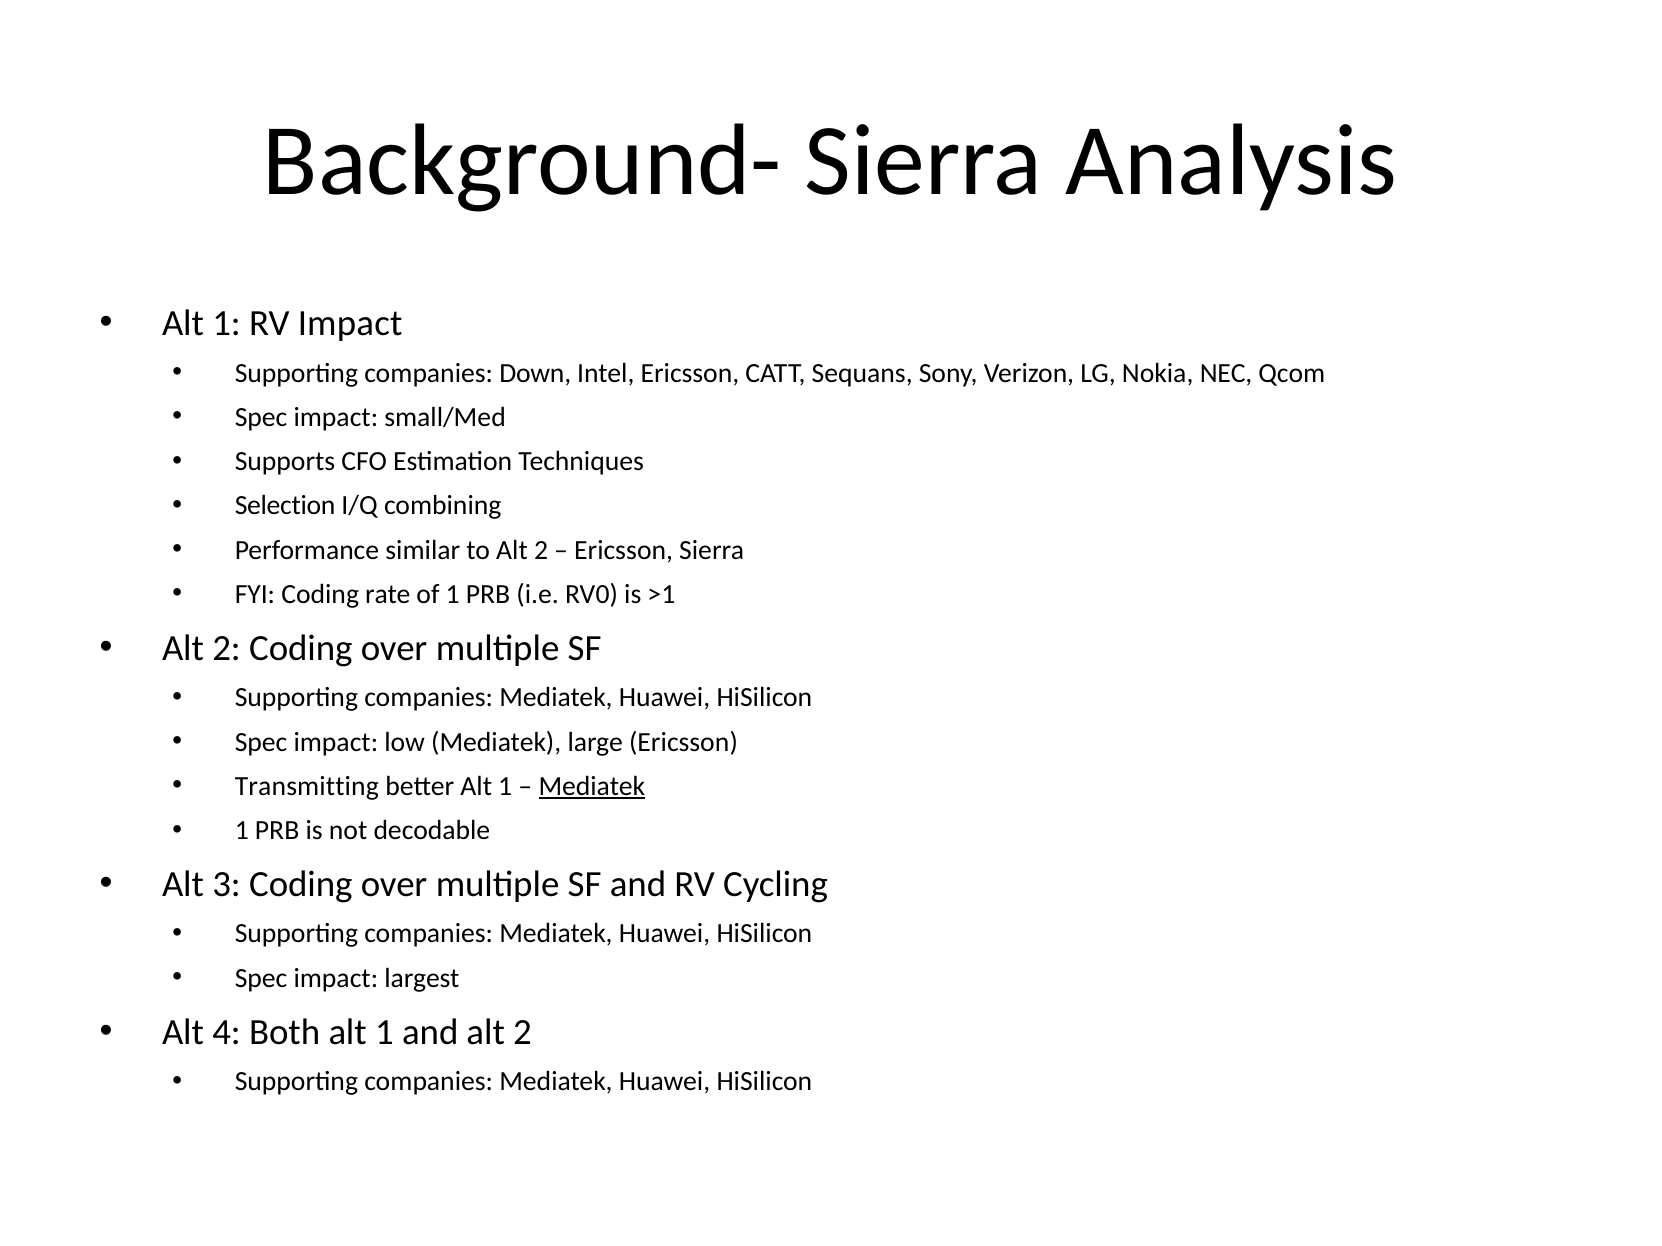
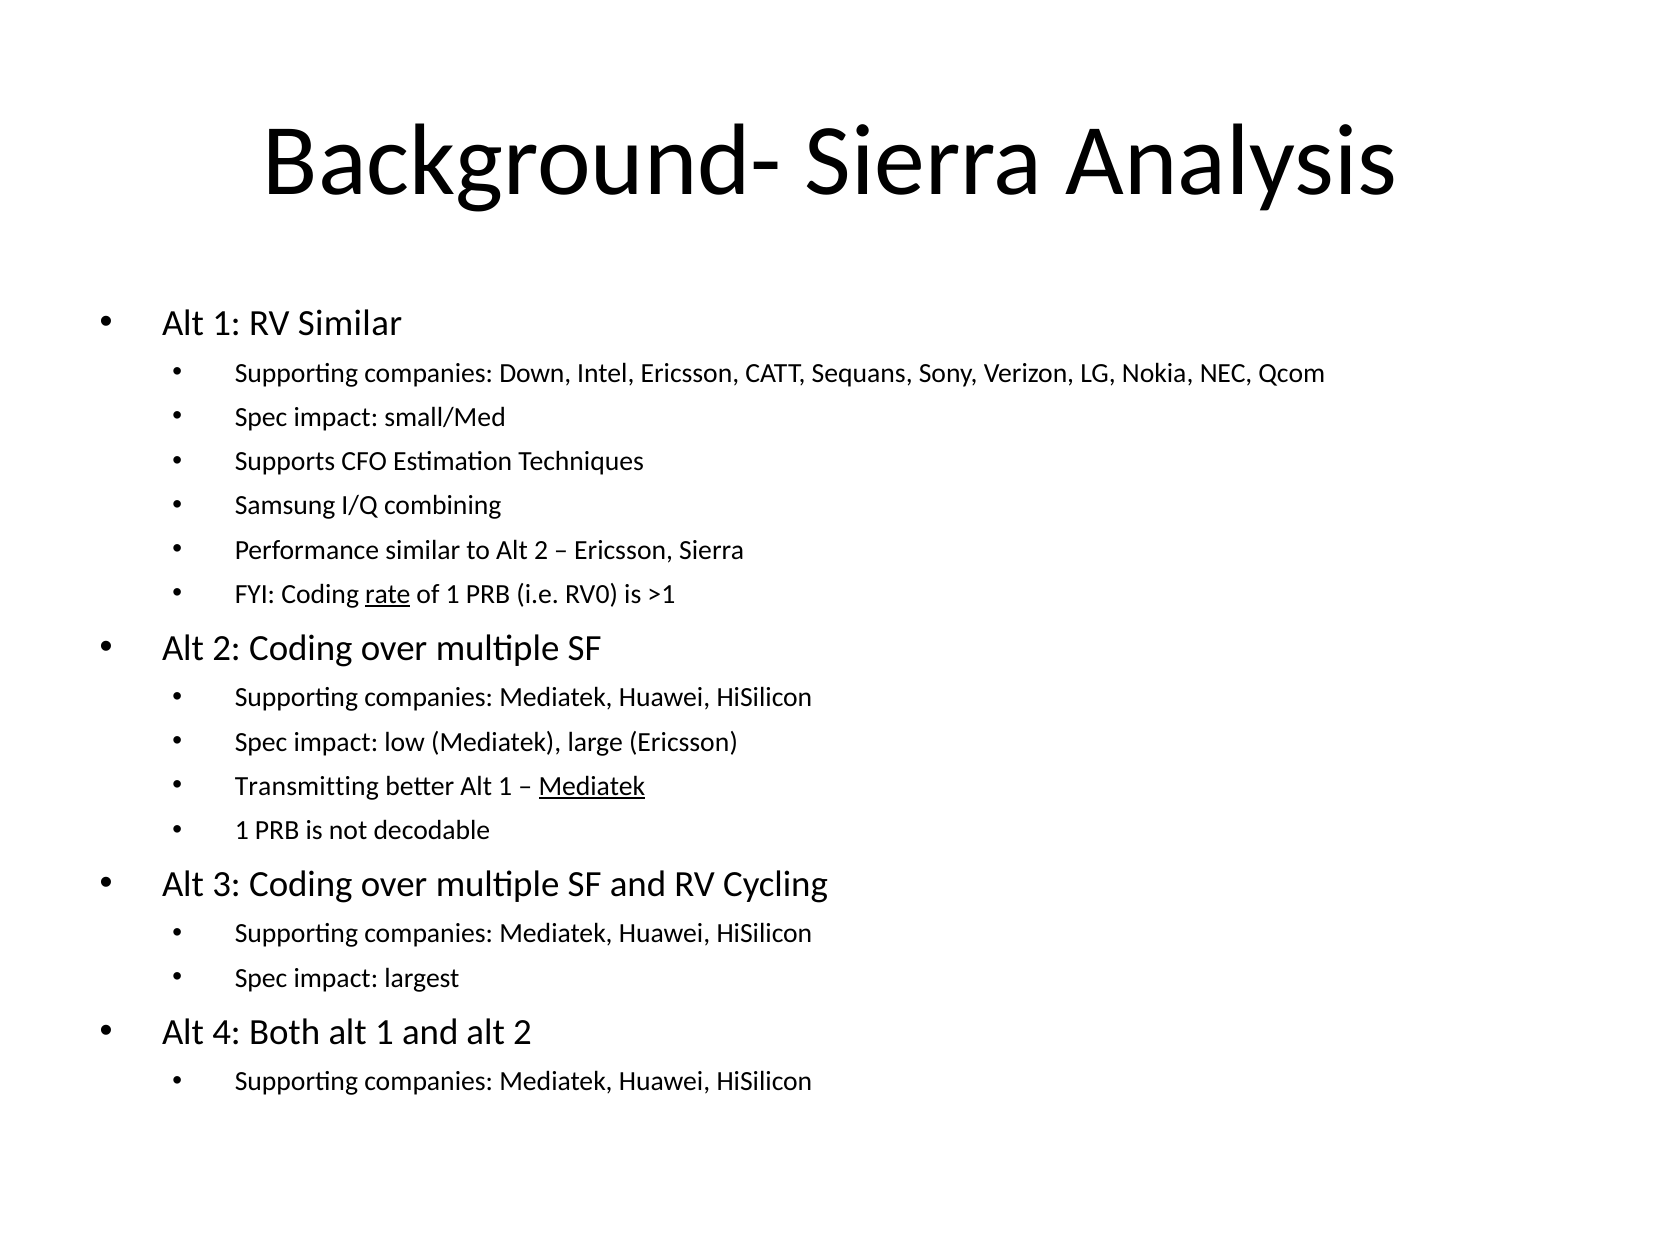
RV Impact: Impact -> Similar
Selection: Selection -> Samsung
rate underline: none -> present
